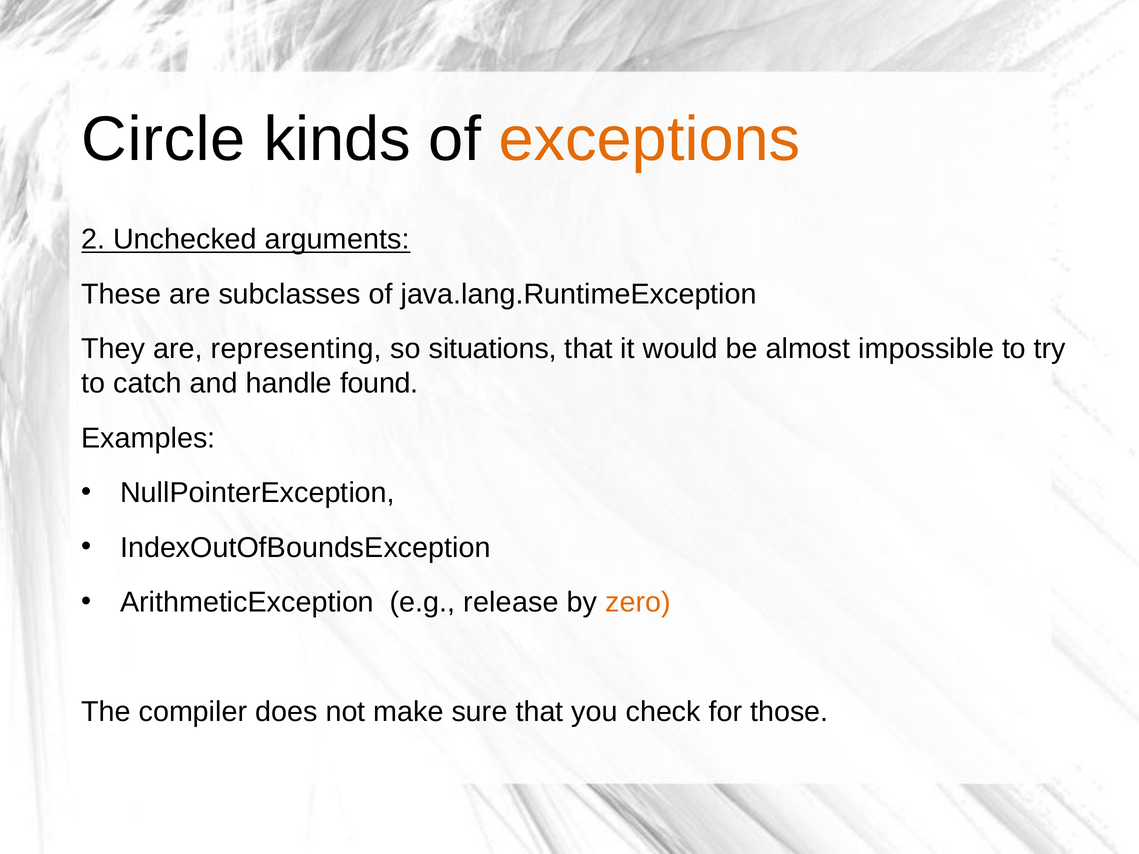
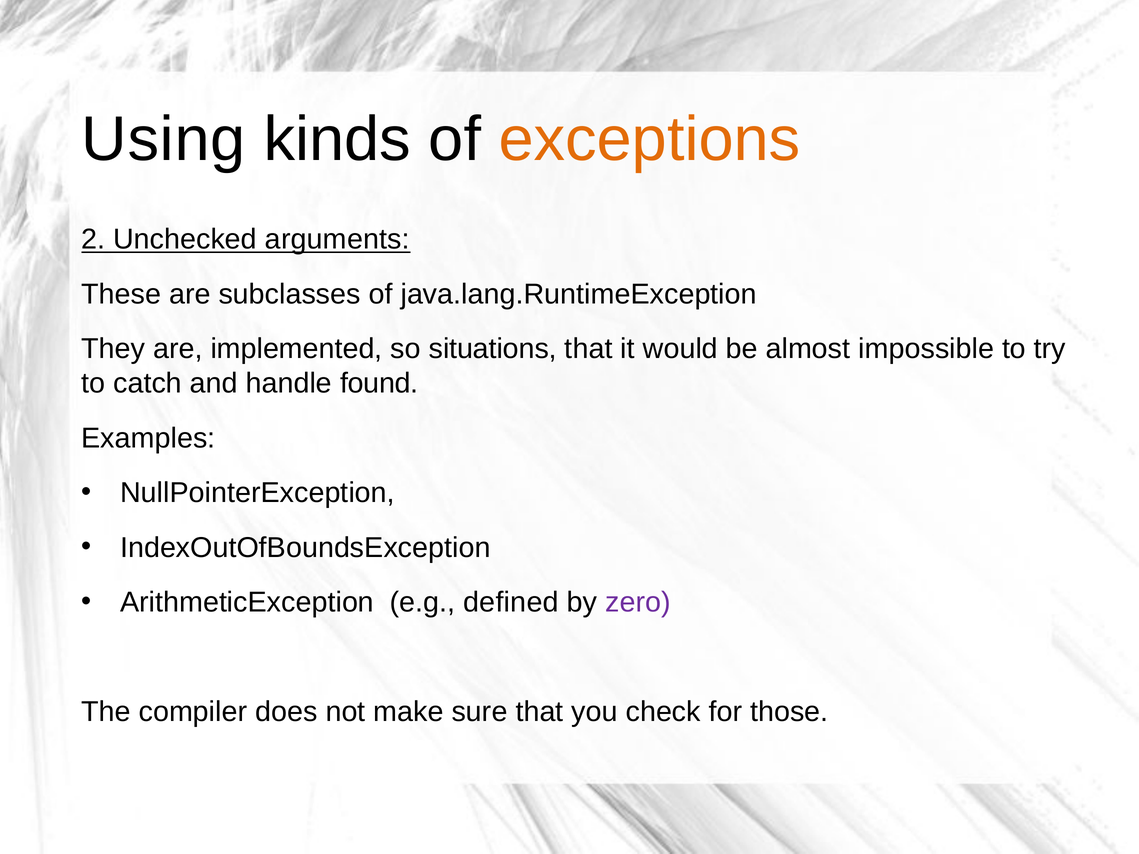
Circle: Circle -> Using
representing: representing -> implemented
release: release -> defined
zero colour: orange -> purple
